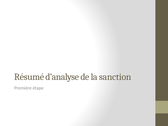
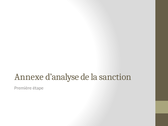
Résumé: Résumé -> Annexe
